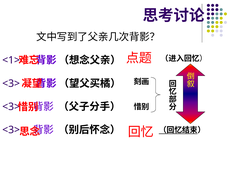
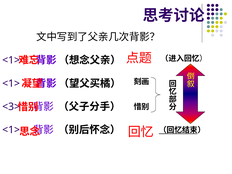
<3> at (11, 83): <3> -> <1>
<3> at (11, 130): <3> -> <1>
